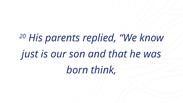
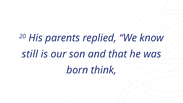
just: just -> still
